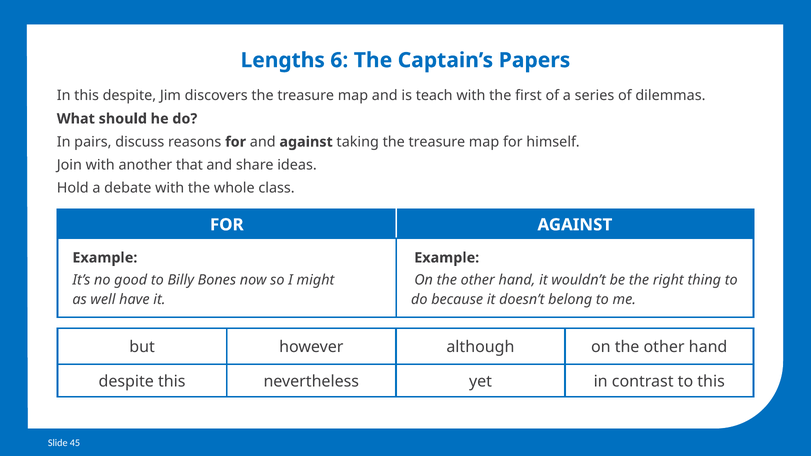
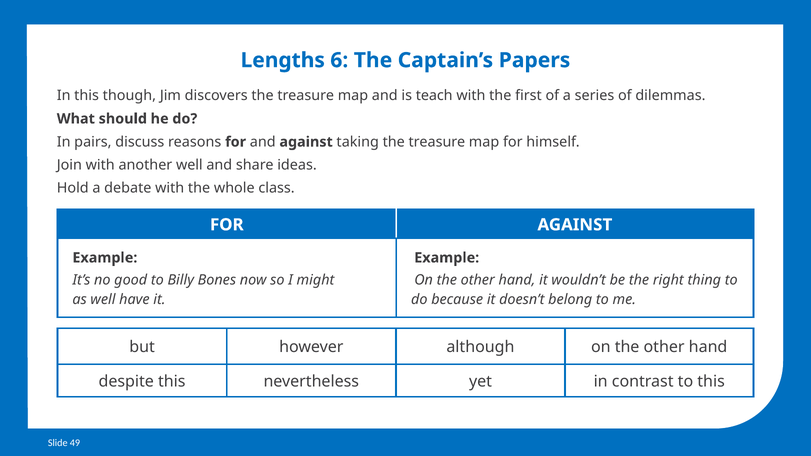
this despite: despite -> though
another that: that -> well
45: 45 -> 49
